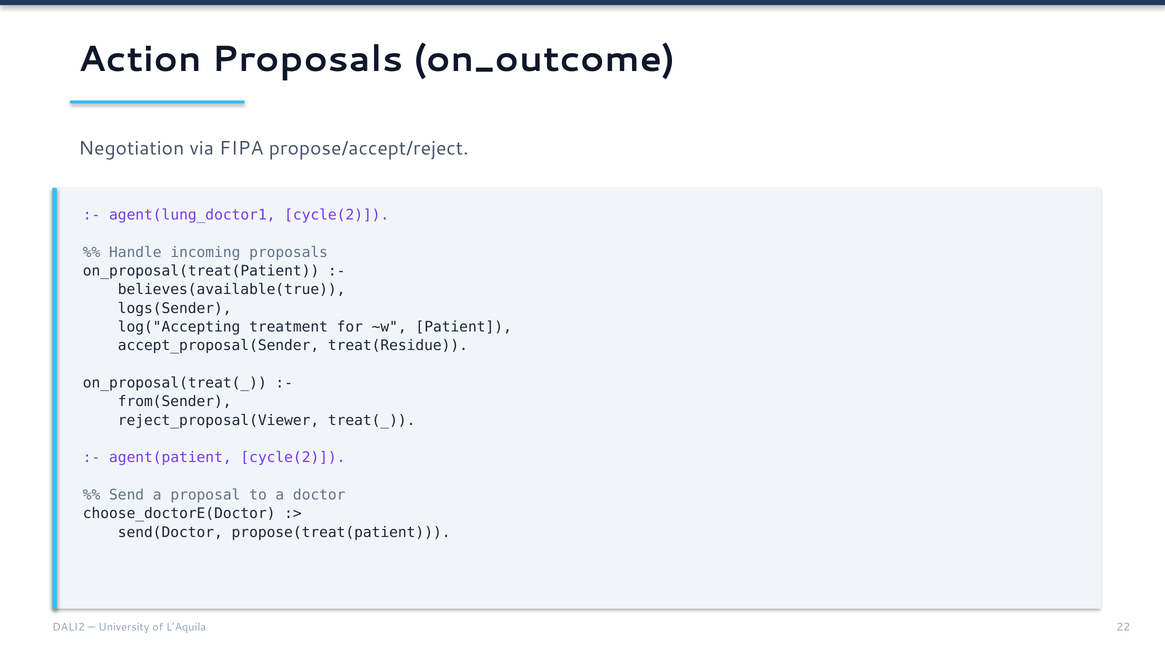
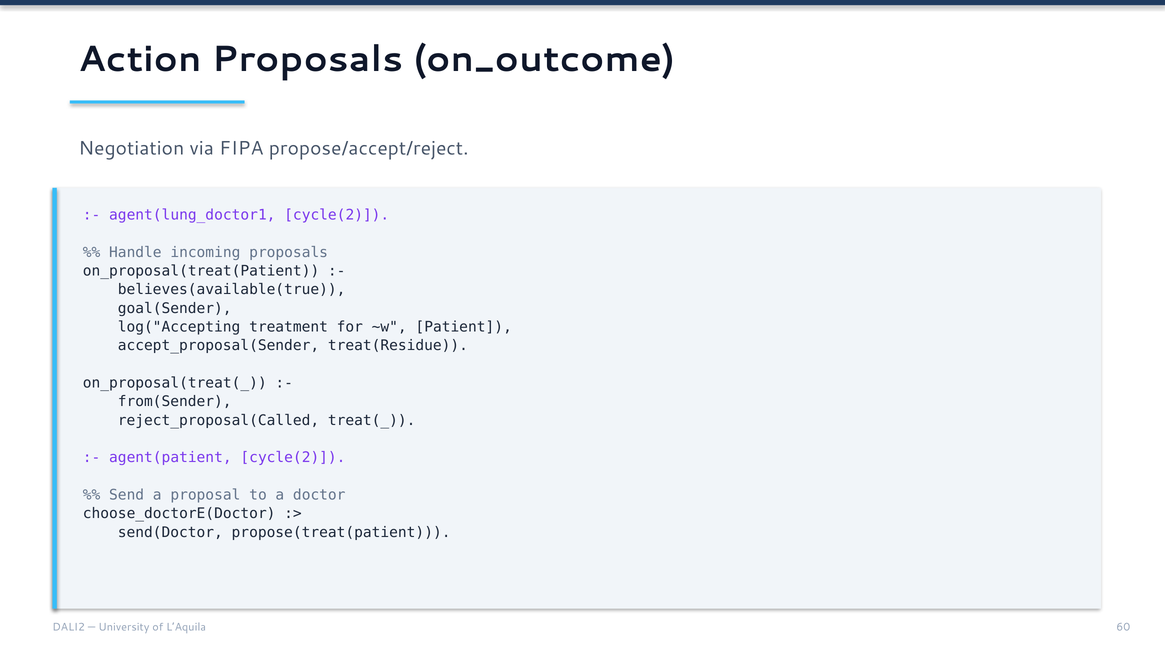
logs(Sender: logs(Sender -> goal(Sender
reject_proposal(Viewer: reject_proposal(Viewer -> reject_proposal(Called
22: 22 -> 60
